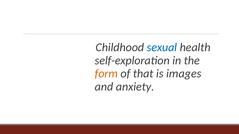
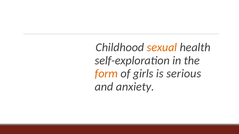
sexual colour: blue -> orange
that: that -> girls
images: images -> serious
